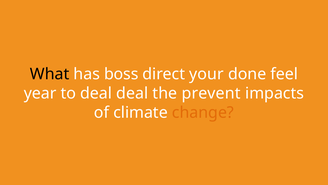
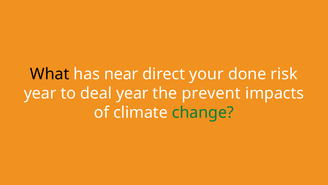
boss: boss -> near
feel: feel -> risk
deal deal: deal -> year
change colour: orange -> green
